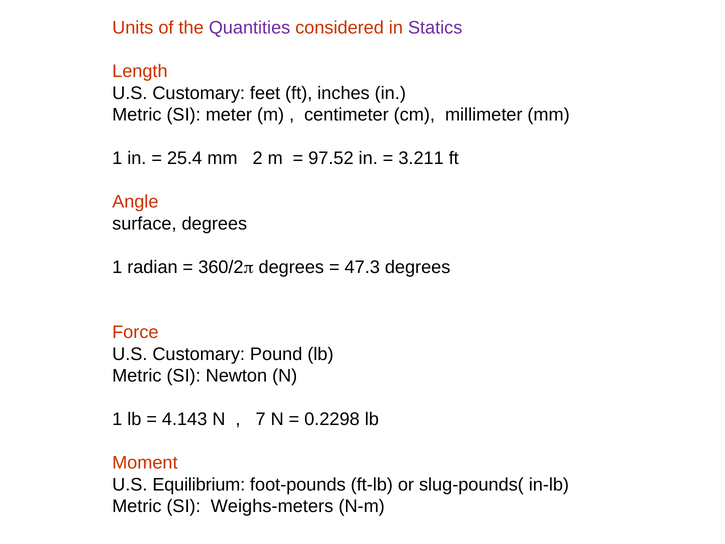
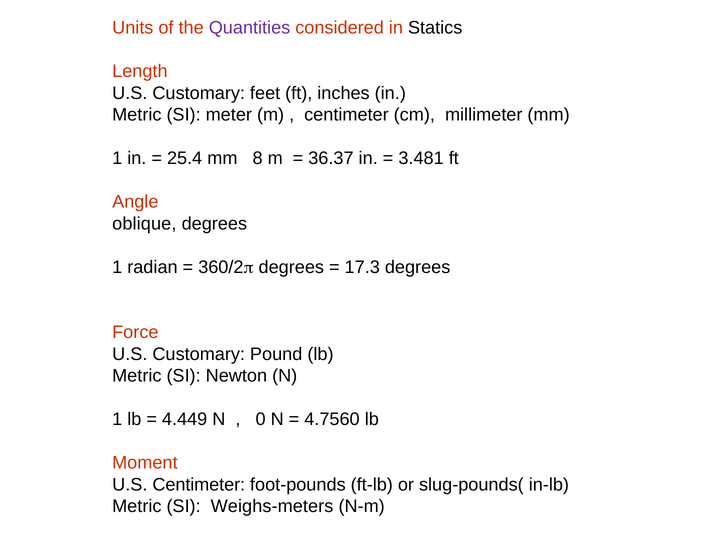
Statics colour: purple -> black
2: 2 -> 8
97.52: 97.52 -> 36.37
3.211: 3.211 -> 3.481
surface: surface -> oblique
47.3: 47.3 -> 17.3
4.143: 4.143 -> 4.449
7: 7 -> 0
0.2298: 0.2298 -> 4.7560
U.S Equilibrium: Equilibrium -> Centimeter
